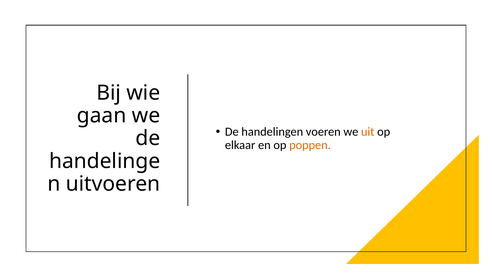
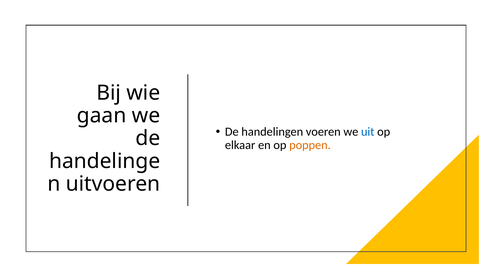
uit colour: orange -> blue
